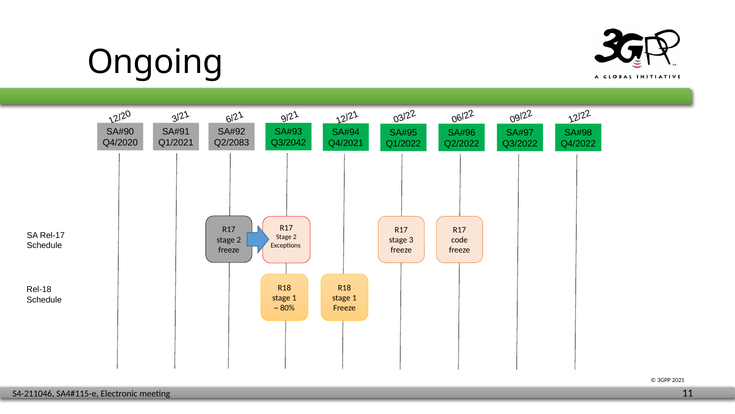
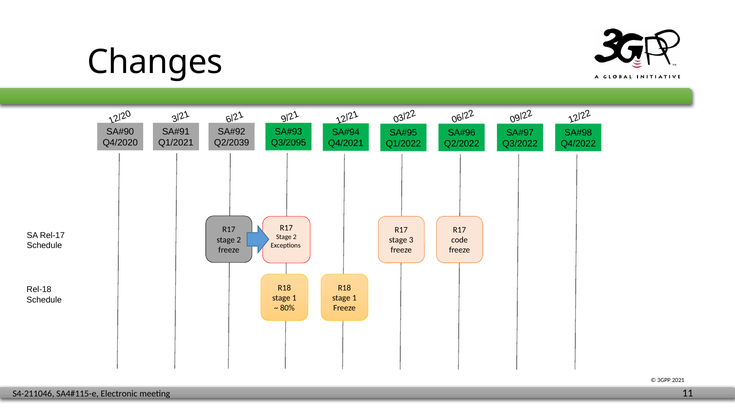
Ongoing: Ongoing -> Changes
Q2/2083: Q2/2083 -> Q2/2039
Q3/2042: Q3/2042 -> Q3/2095
